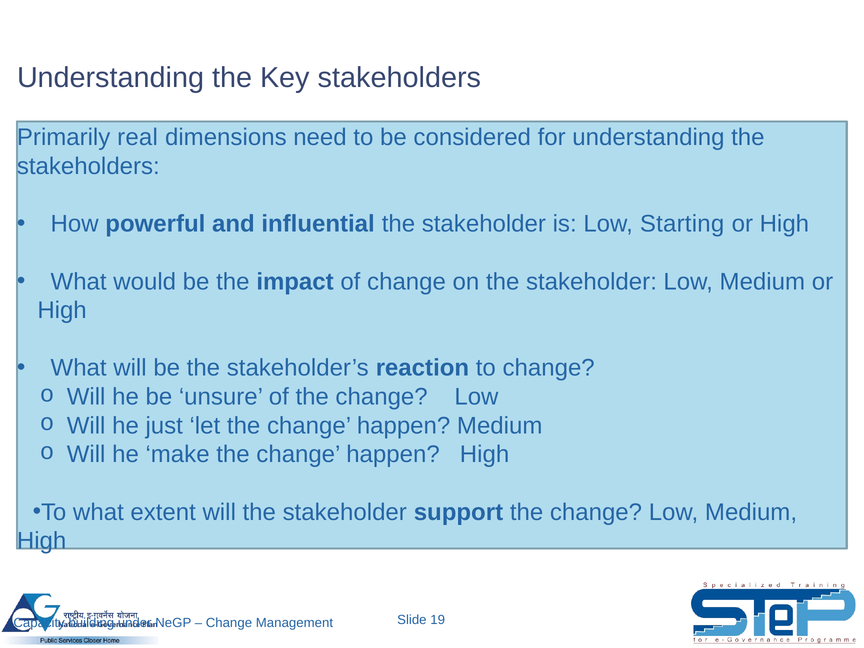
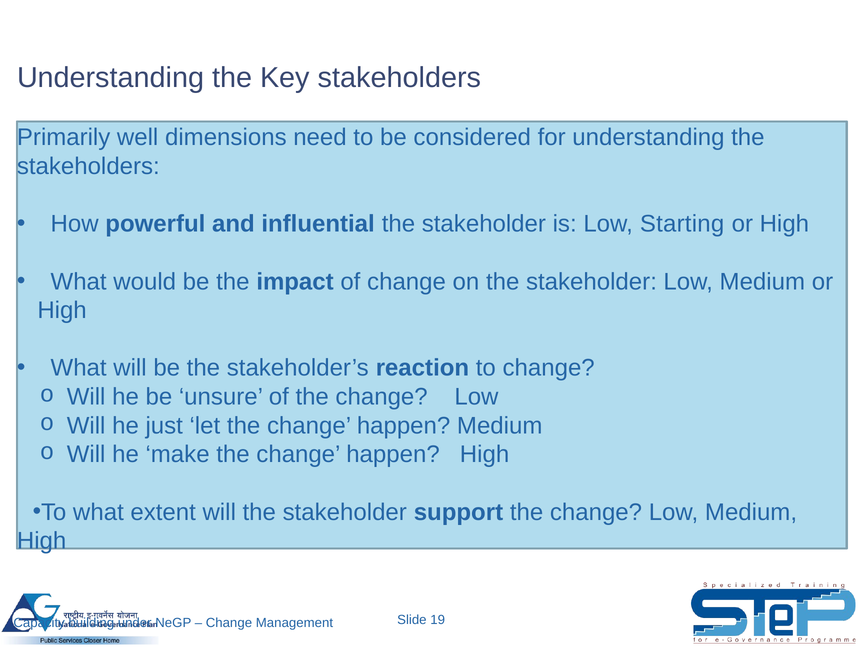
real: real -> well
